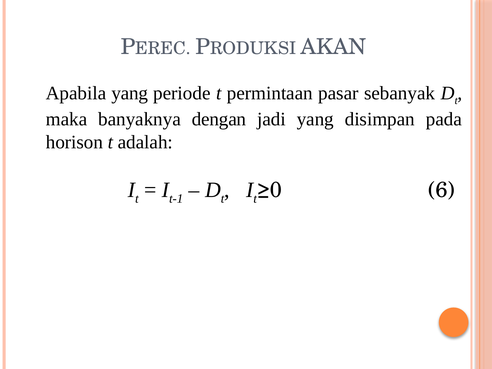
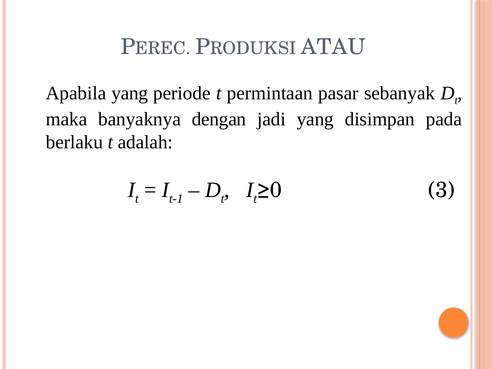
AKAN: AKAN -> ATAU
horison: horison -> berlaku
6: 6 -> 3
